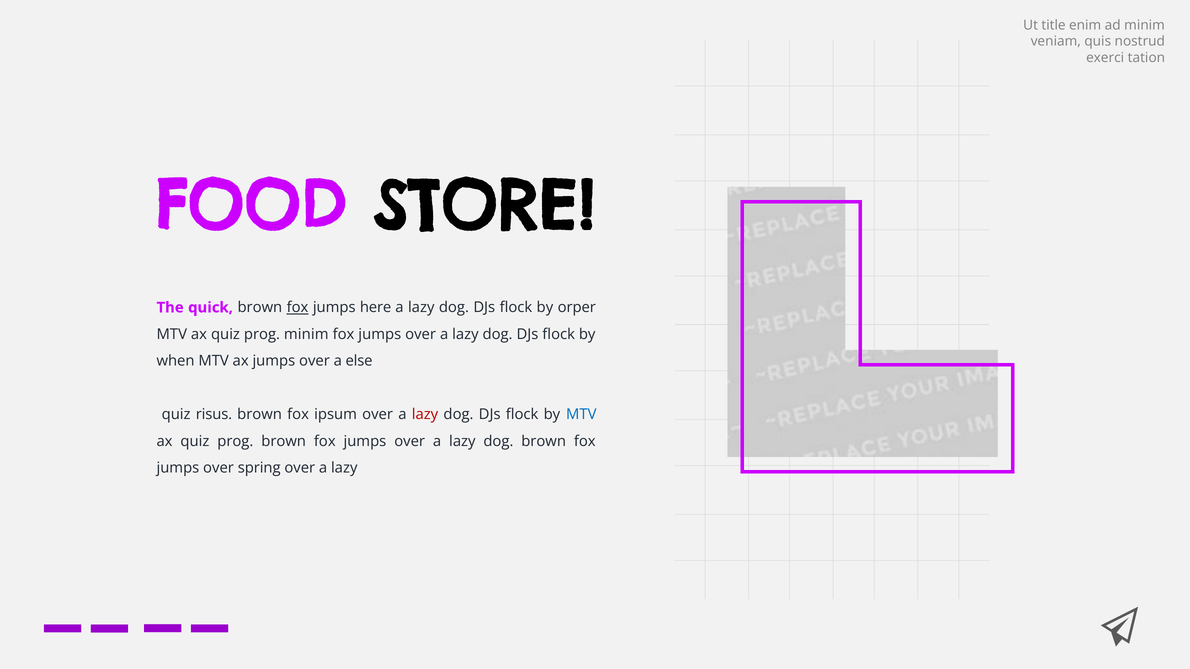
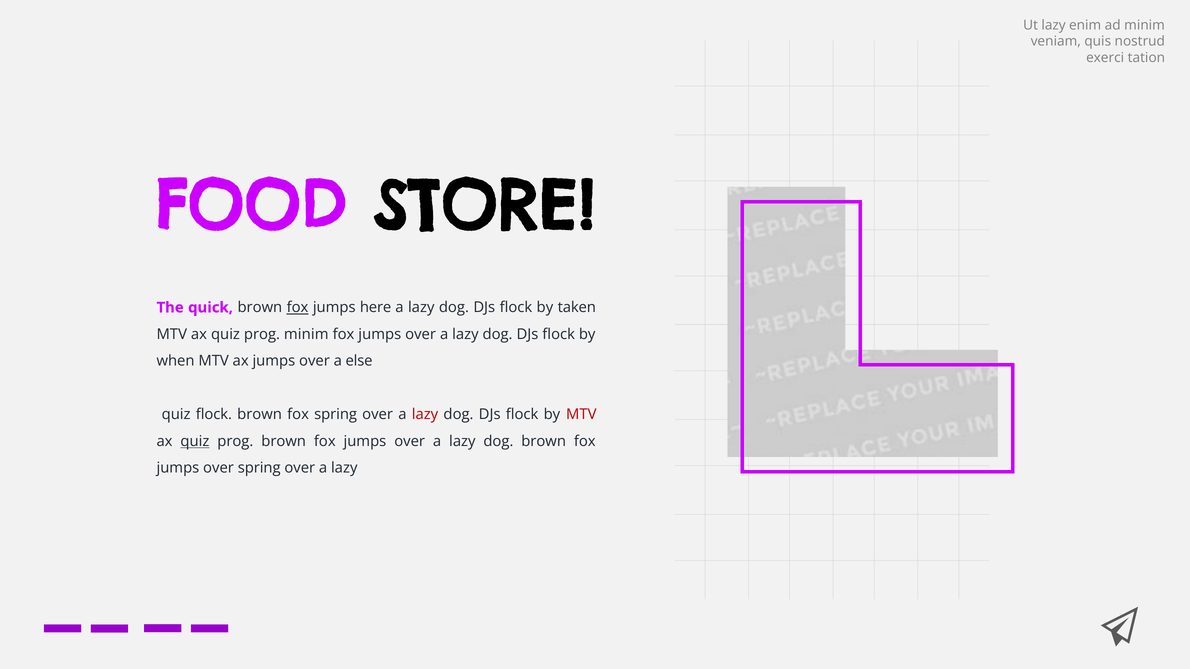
Ut title: title -> lazy
orper: orper -> taken
quiz risus: risus -> flock
fox ipsum: ipsum -> spring
MTV at (581, 415) colour: blue -> red
quiz at (195, 442) underline: none -> present
